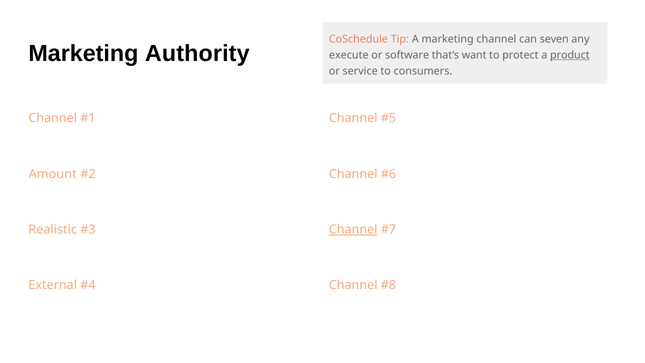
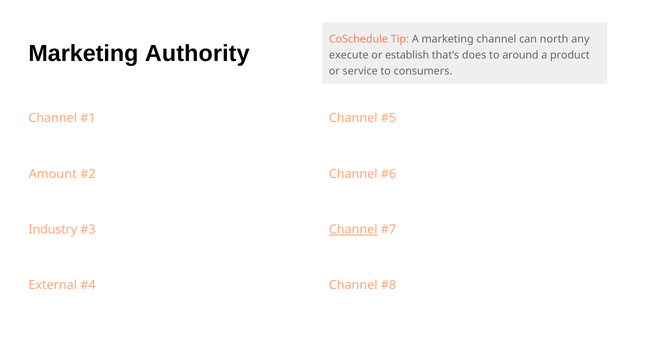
seven: seven -> north
software: software -> establish
want: want -> does
protect: protect -> around
product underline: present -> none
Realistic: Realistic -> Industry
